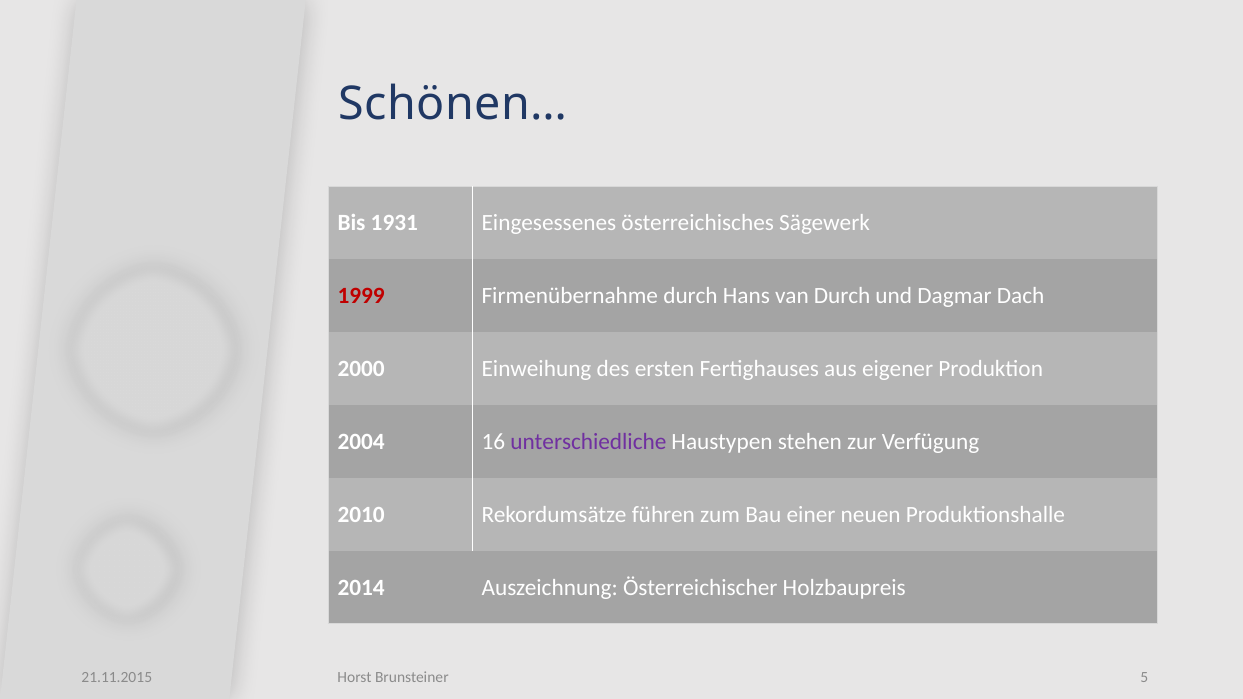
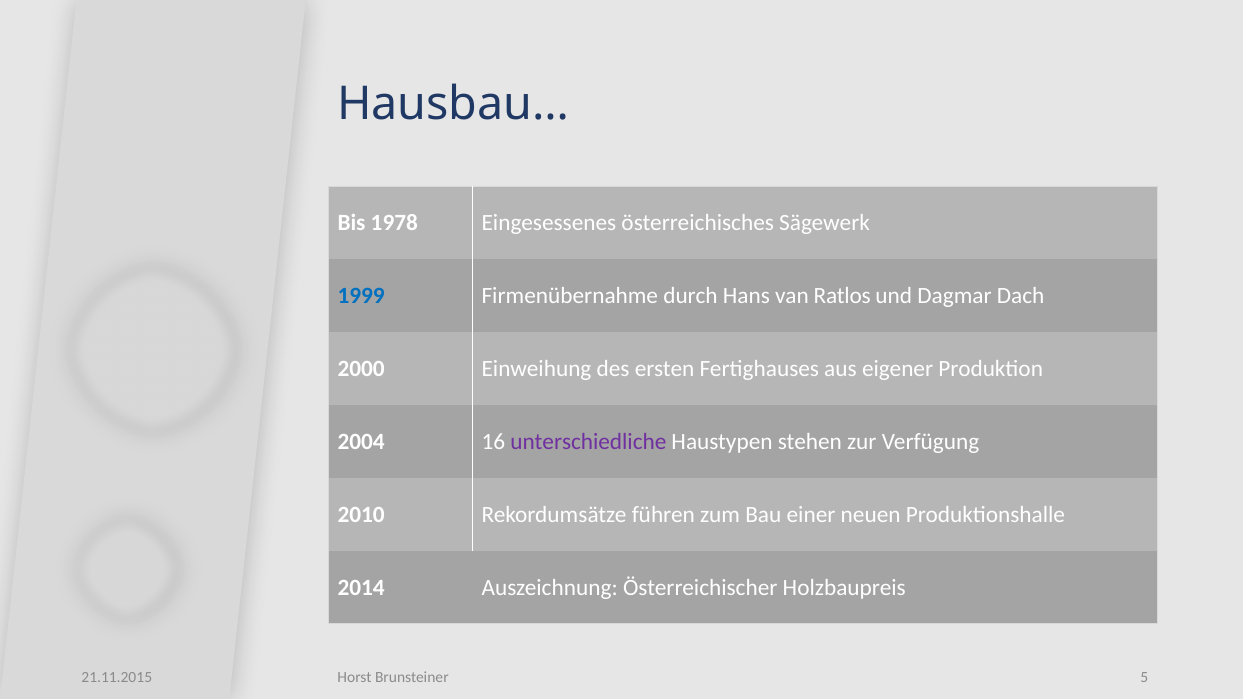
Schönen…: Schönen… -> Hausbau…
1931: 1931 -> 1978
1999 colour: red -> blue
van Durch: Durch -> Ratlos
